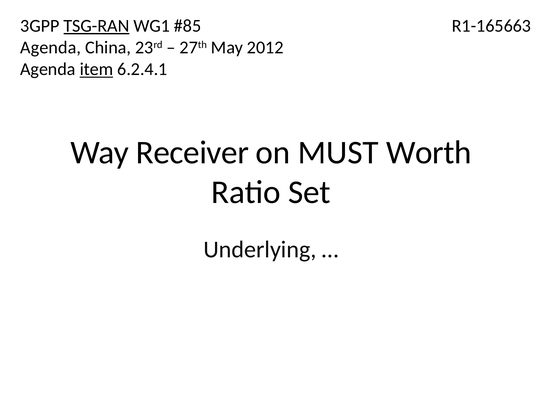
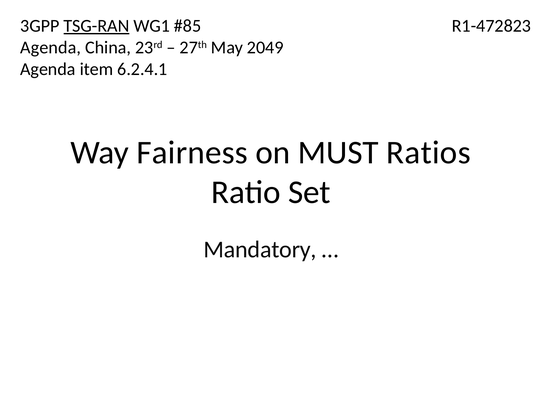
R1-165663: R1-165663 -> R1-472823
2012: 2012 -> 2049
item underline: present -> none
Receiver: Receiver -> Fairness
Worth: Worth -> Ratios
Underlying: Underlying -> Mandatory
